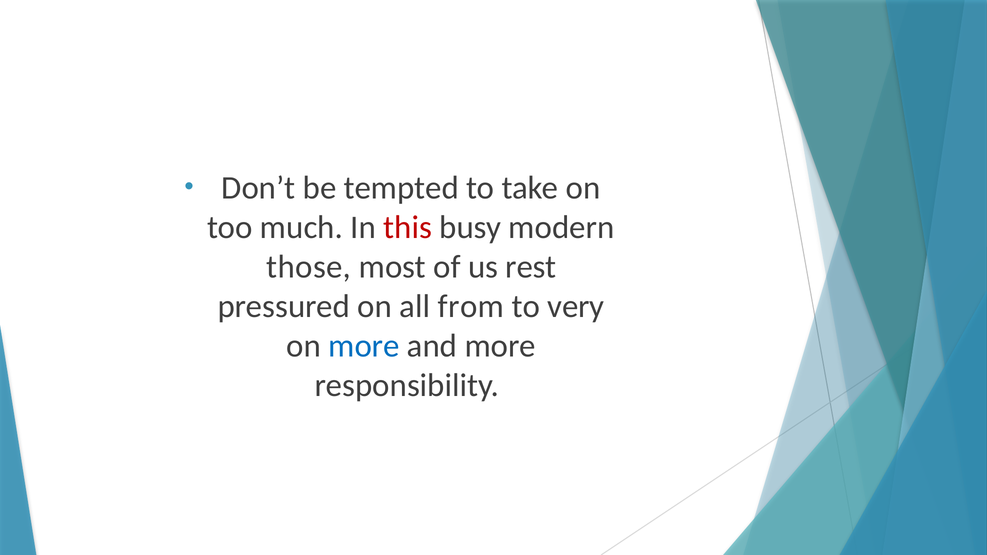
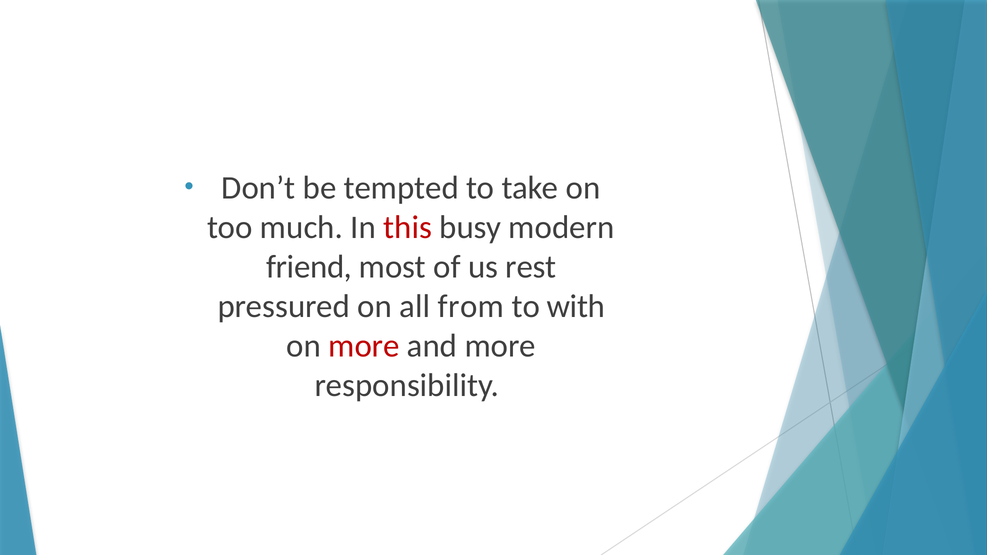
those: those -> friend
very: very -> with
more at (364, 346) colour: blue -> red
